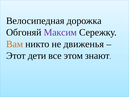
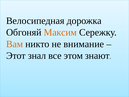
Максим colour: purple -> orange
движенья: движенья -> внимание
дети: дети -> знал
